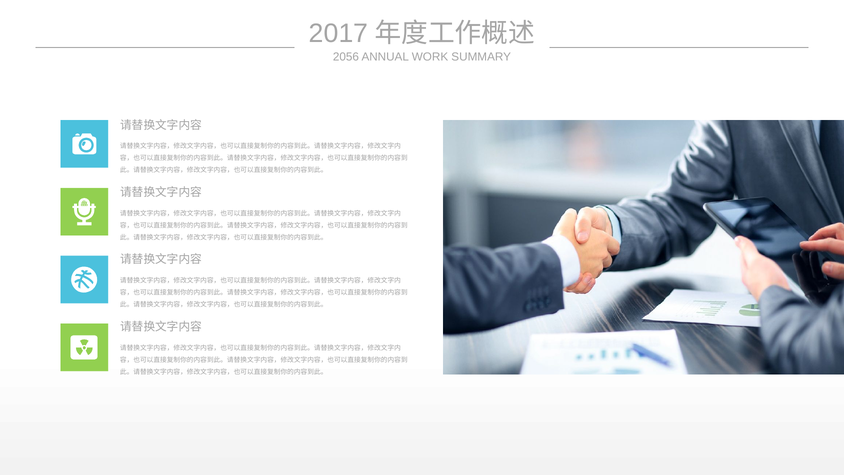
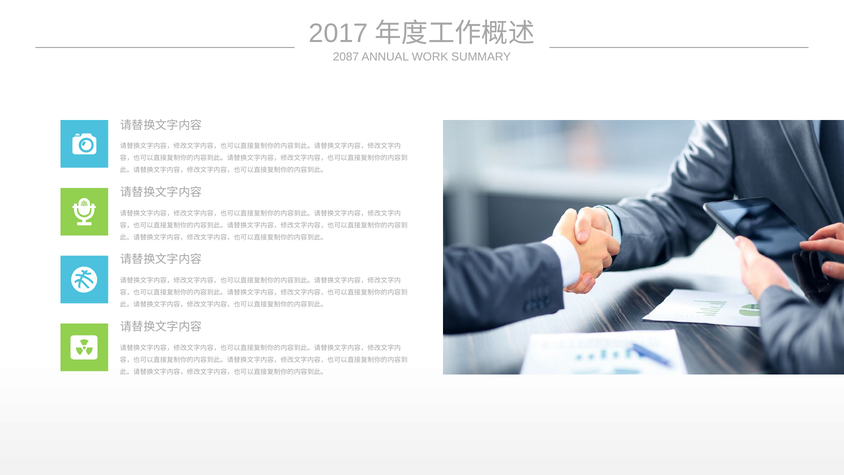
2056: 2056 -> 2087
